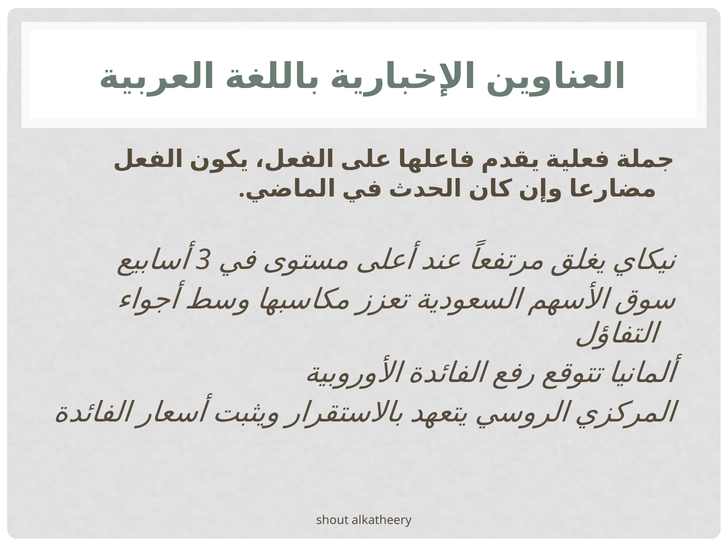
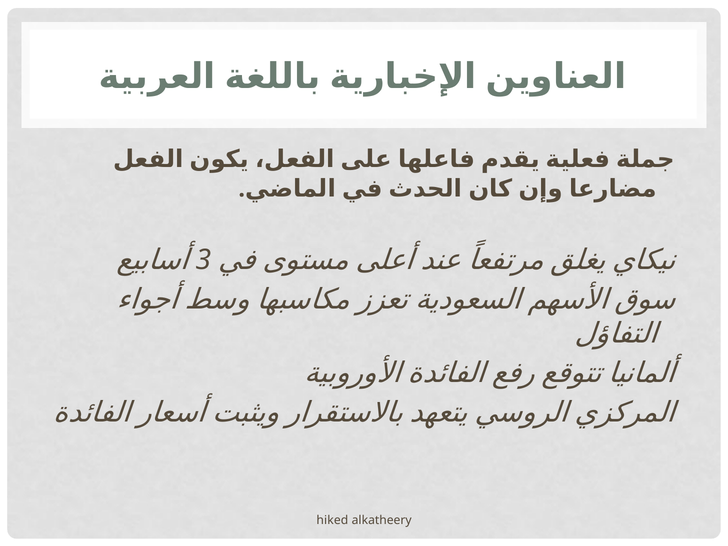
shout: shout -> hiked
